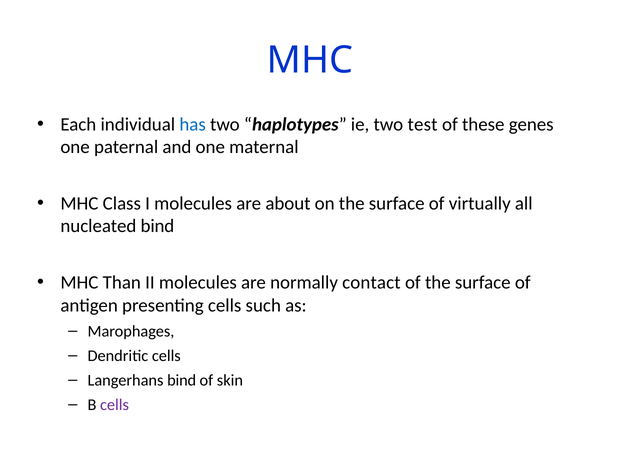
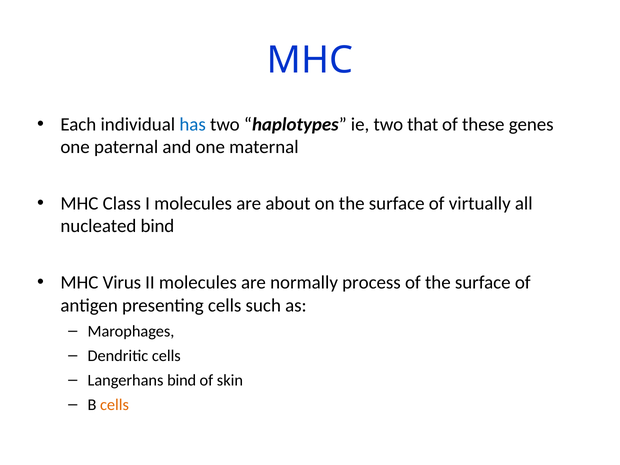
test: test -> that
Than: Than -> Virus
contact: contact -> process
cells at (115, 405) colour: purple -> orange
